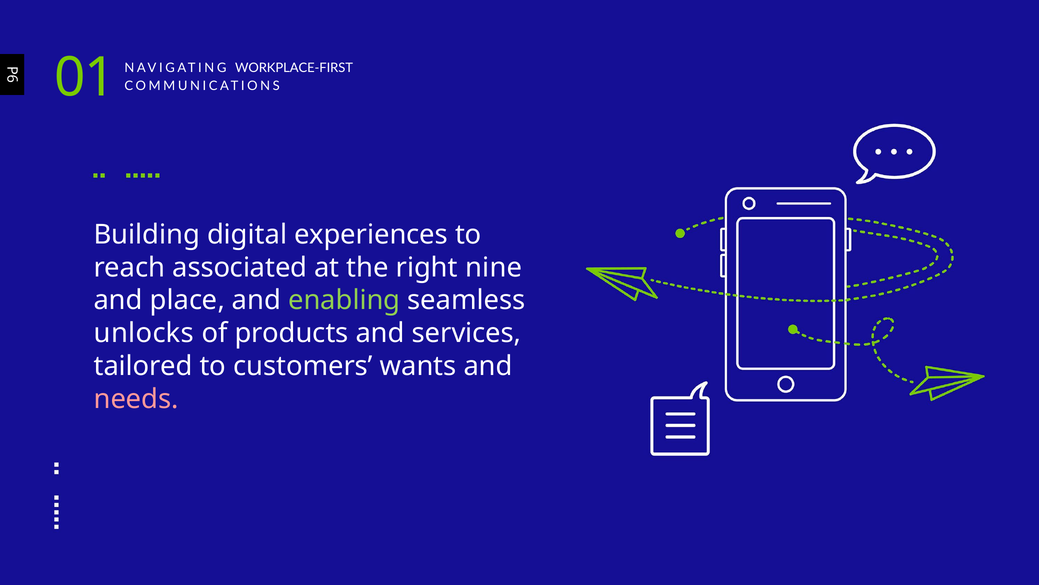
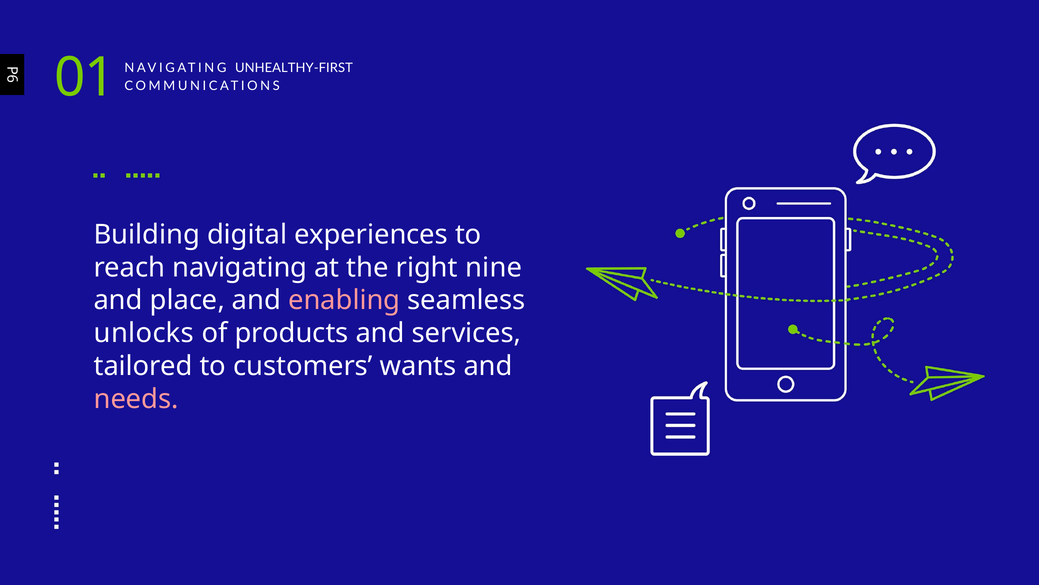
WORKPLACE-FIRST: WORKPLACE-FIRST -> UNHEALTHY-FIRST
reach associated: associated -> navigating
enabling colour: light green -> pink
